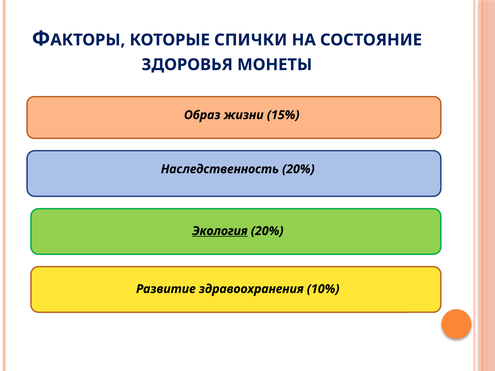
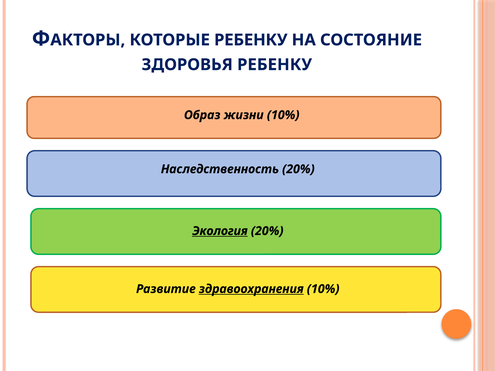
КОТОРЫЕ СПИЧКИ: СПИЧКИ -> РЕБЕНКУ
ЗДОРОВЬЯ МОНЕТЫ: МОНЕТЫ -> РЕБЕНКУ
жизни 15%: 15% -> 10%
здравоохранения underline: none -> present
